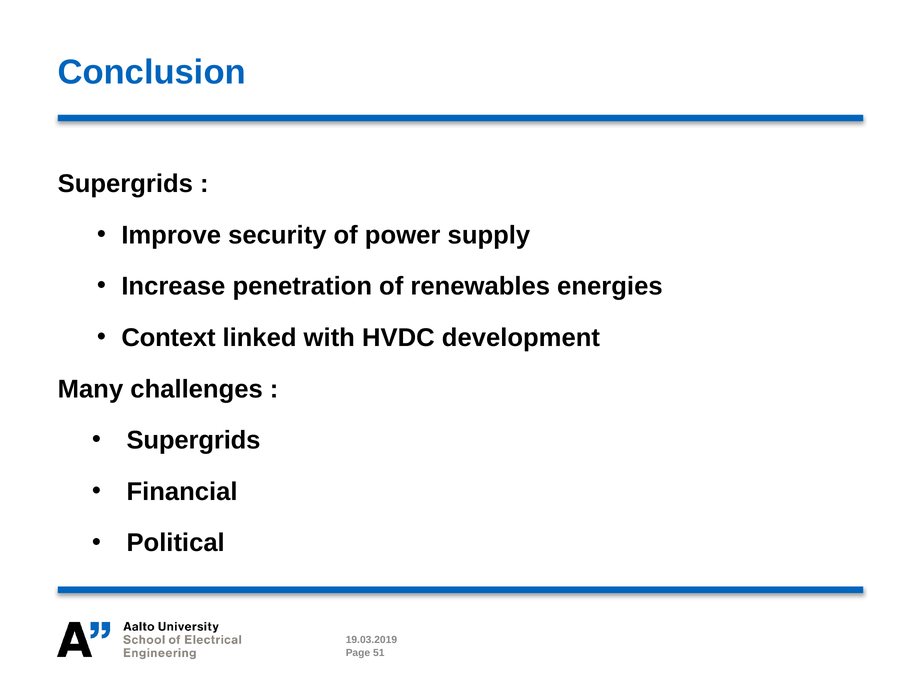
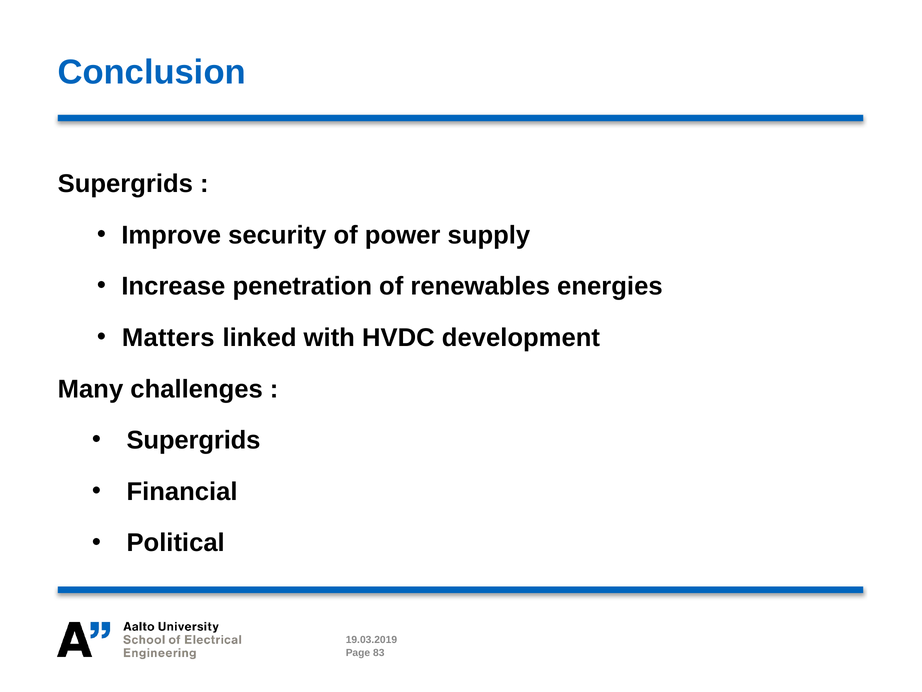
Context: Context -> Matters
51: 51 -> 83
